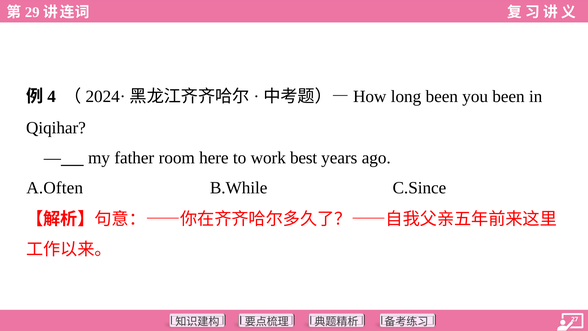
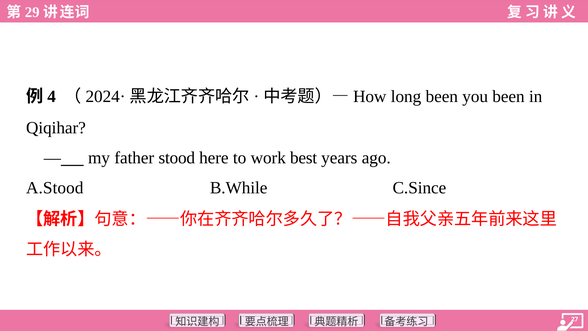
room: room -> stood
A.Often: A.Often -> A.Stood
